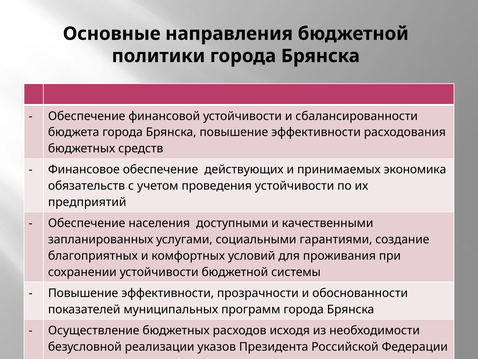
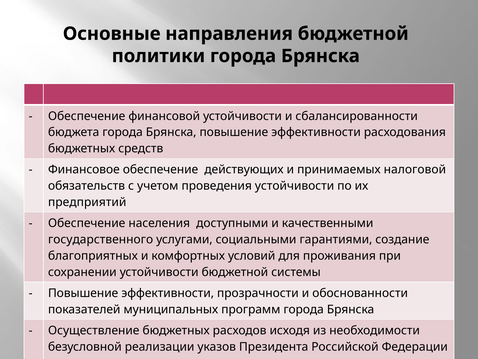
экономика: экономика -> налоговой
запланированных: запланированных -> государственного
